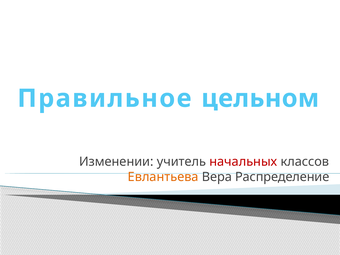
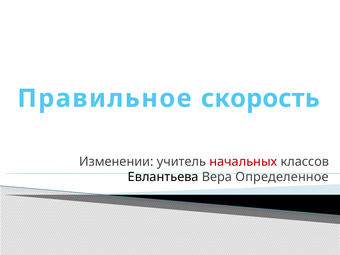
цельном: цельном -> скорость
Евлантьева colour: orange -> black
Распределение: Распределение -> Определенное
